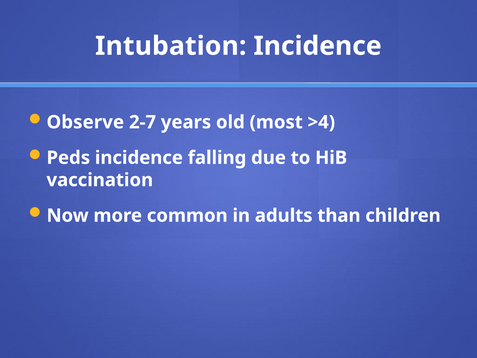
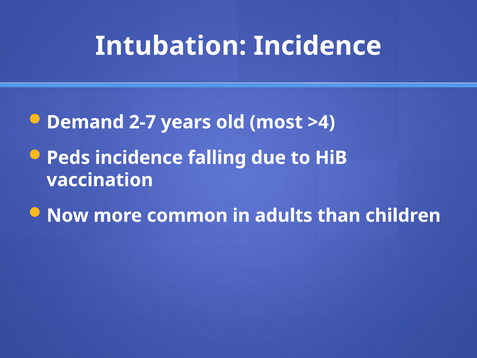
Observe: Observe -> Demand
